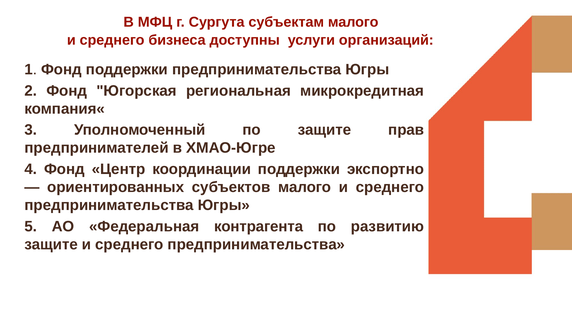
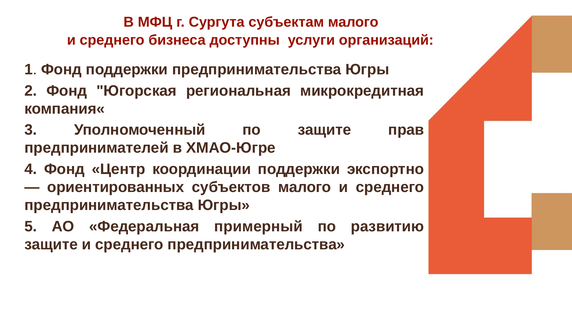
контрагента: контрагента -> примерный
